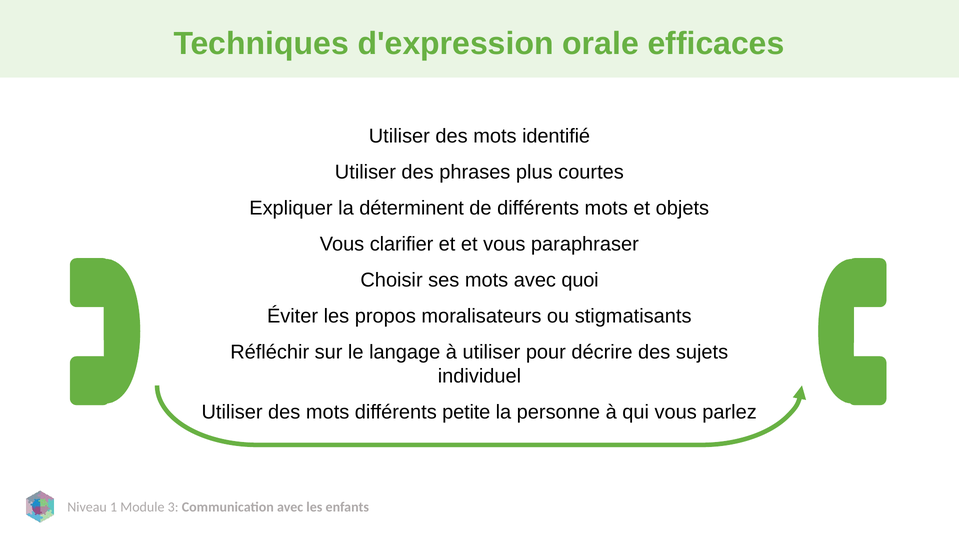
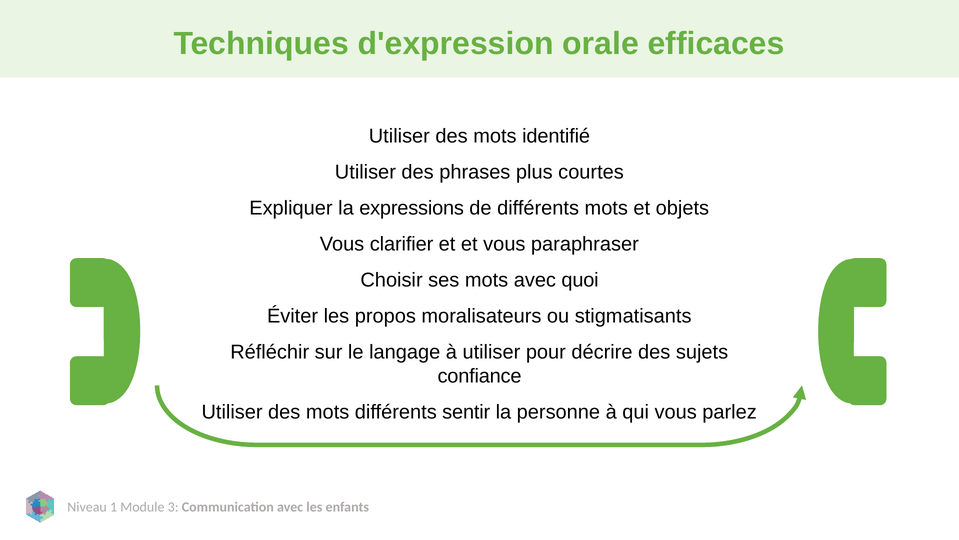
déterminent: déterminent -> expressions
individuel: individuel -> confiance
petite: petite -> sentir
